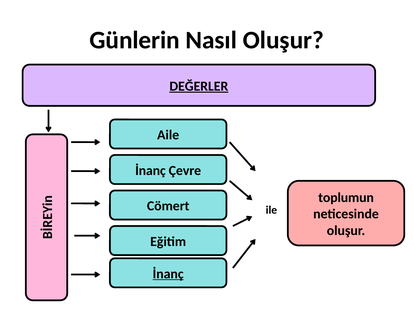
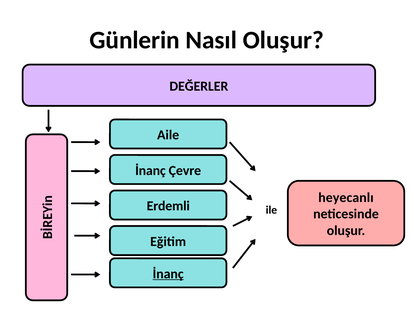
DEĞERLER underline: present -> none
toplumun: toplumun -> heyecanlı
Cömert: Cömert -> Erdemli
